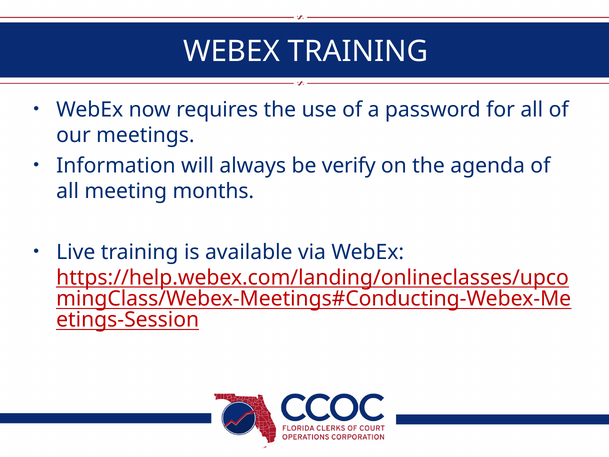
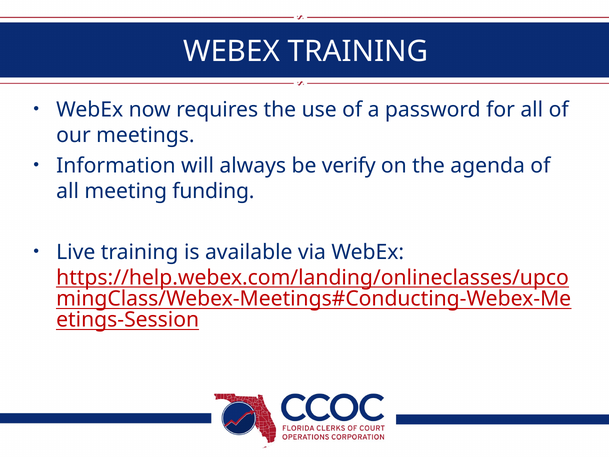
months: months -> funding
